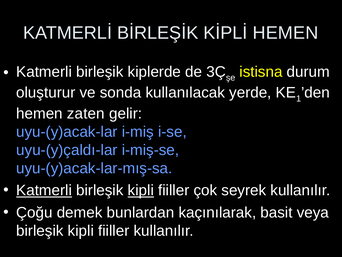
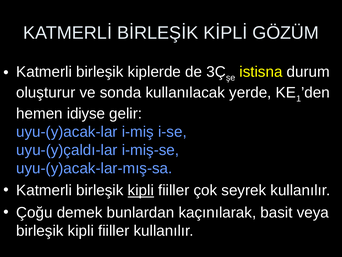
KİPLİ HEMEN: HEMEN -> GÖZÜM
zaten: zaten -> idiyse
Katmerli at (44, 190) underline: present -> none
